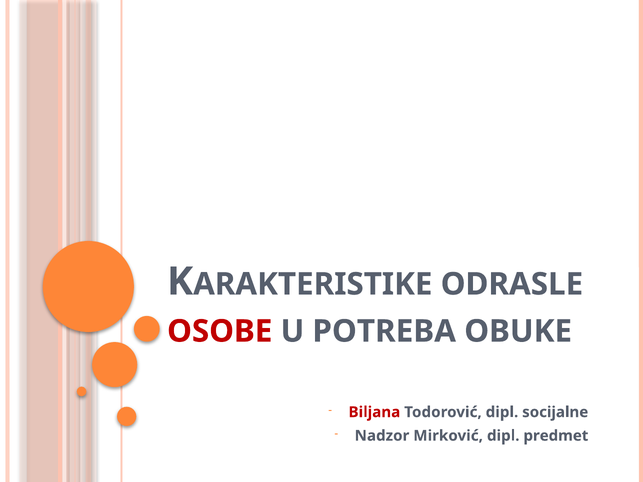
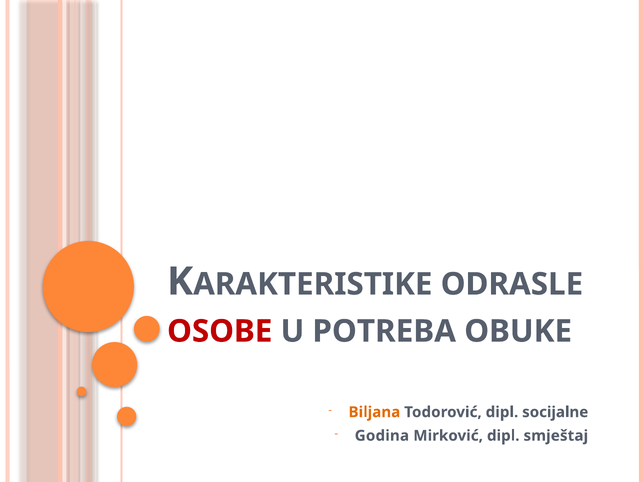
Biljana colour: red -> orange
Nadzor: Nadzor -> Godina
predmet: predmet -> smještaj
